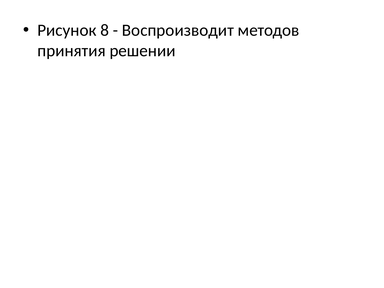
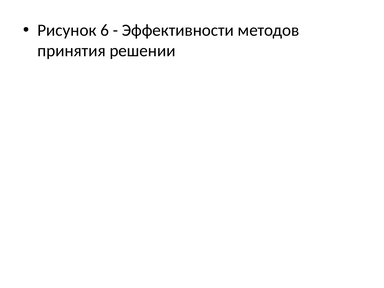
8: 8 -> 6
Воспроизводит: Воспроизводит -> Эффективности
